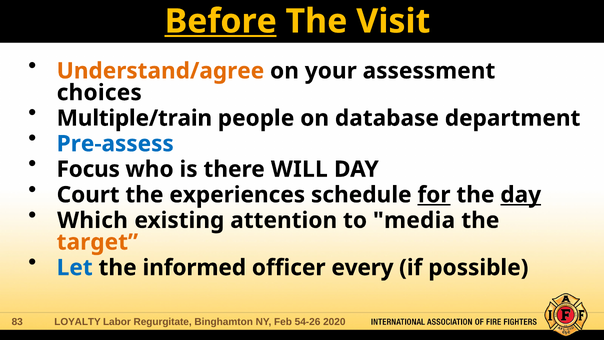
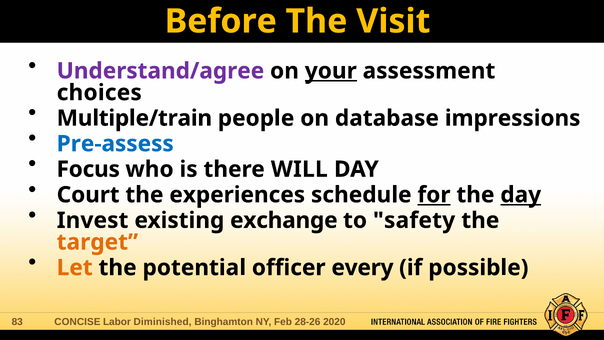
Before underline: present -> none
Understand/agree colour: orange -> purple
your underline: none -> present
department: department -> impressions
Which: Which -> Invest
attention: attention -> exchange
media: media -> safety
Let colour: blue -> orange
informed: informed -> potential
LOYALTY: LOYALTY -> CONCISE
Regurgitate: Regurgitate -> Diminished
54-26: 54-26 -> 28-26
